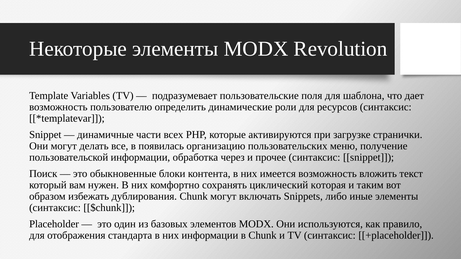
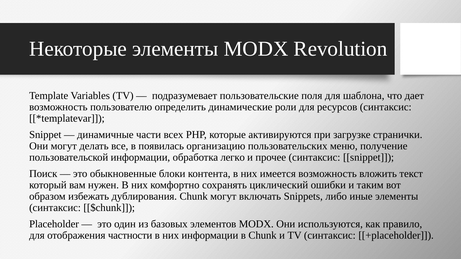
через: через -> легко
которая: которая -> ошибки
стандарта: стандарта -> частности
